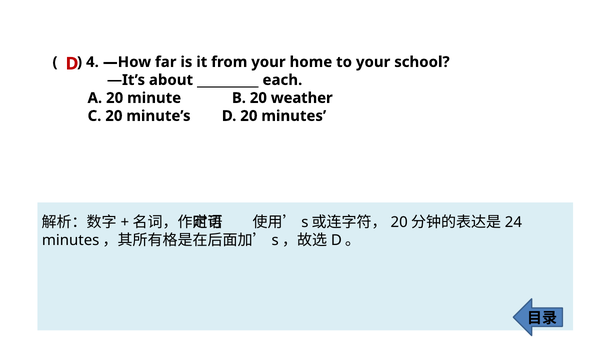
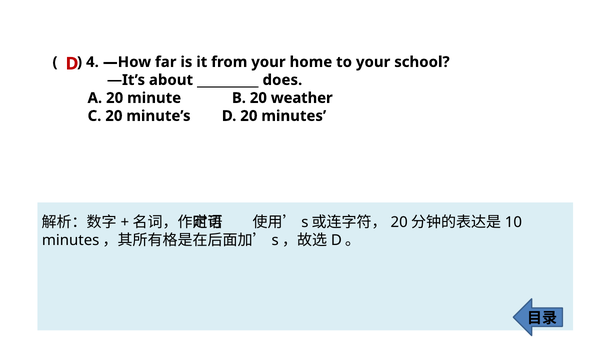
each: each -> does
24: 24 -> 10
